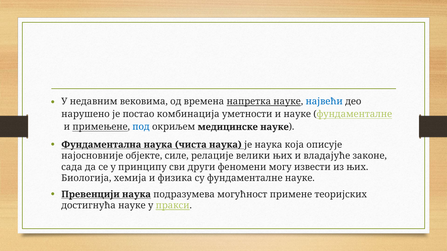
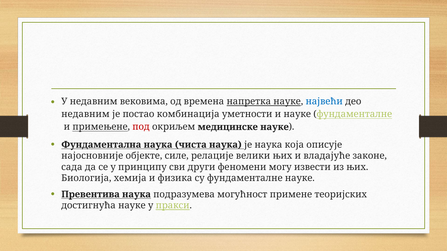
нарушено at (86, 114): нарушено -> недавним
под colour: blue -> red
Превенцији: Превенцији -> Превентива
